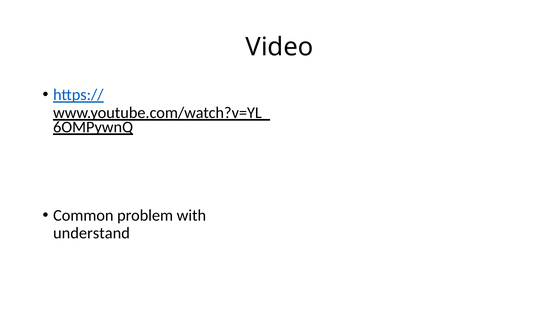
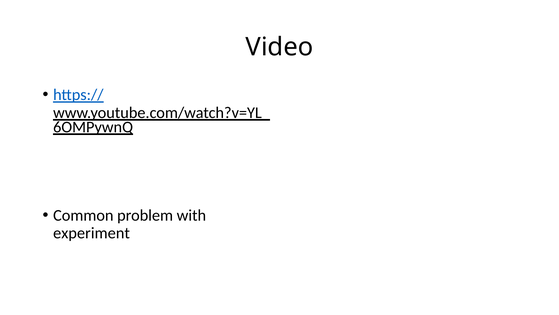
understand: understand -> experiment
